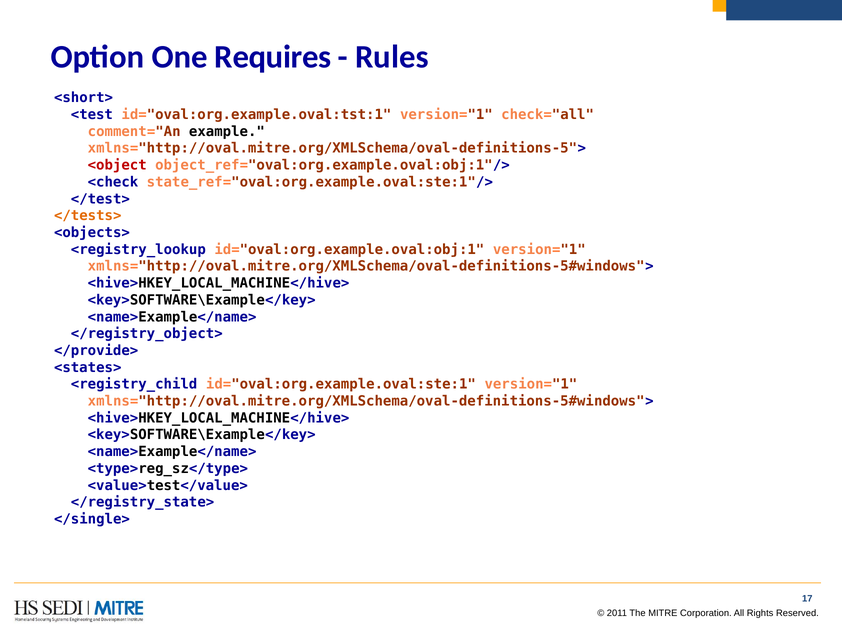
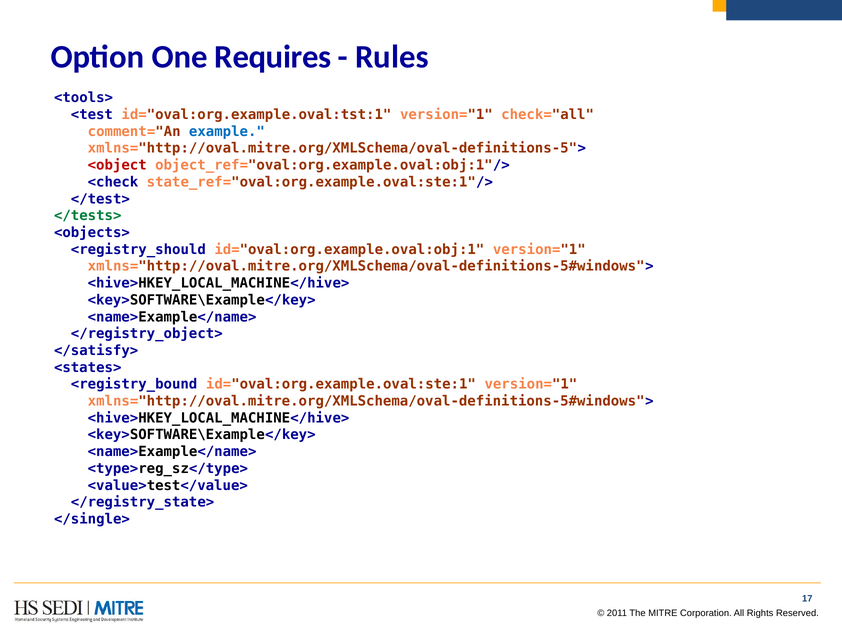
<short>: <short> -> <tools>
example colour: black -> blue
</tests> colour: orange -> green
<registry_lookup: <registry_lookup -> <registry_should
</provide>: </provide> -> </satisfy>
<registry_child: <registry_child -> <registry_bound
